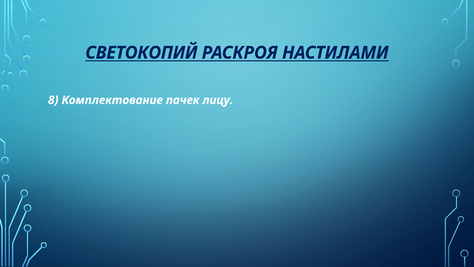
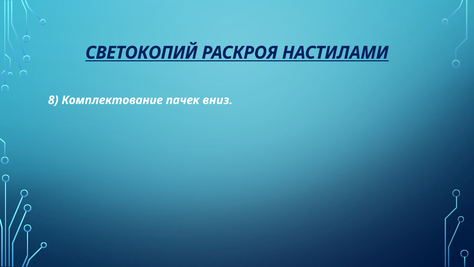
лицу: лицу -> вниз
